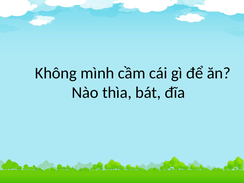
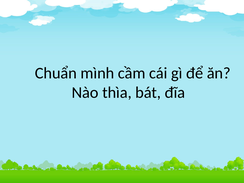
Không: Không -> Chuẩn
